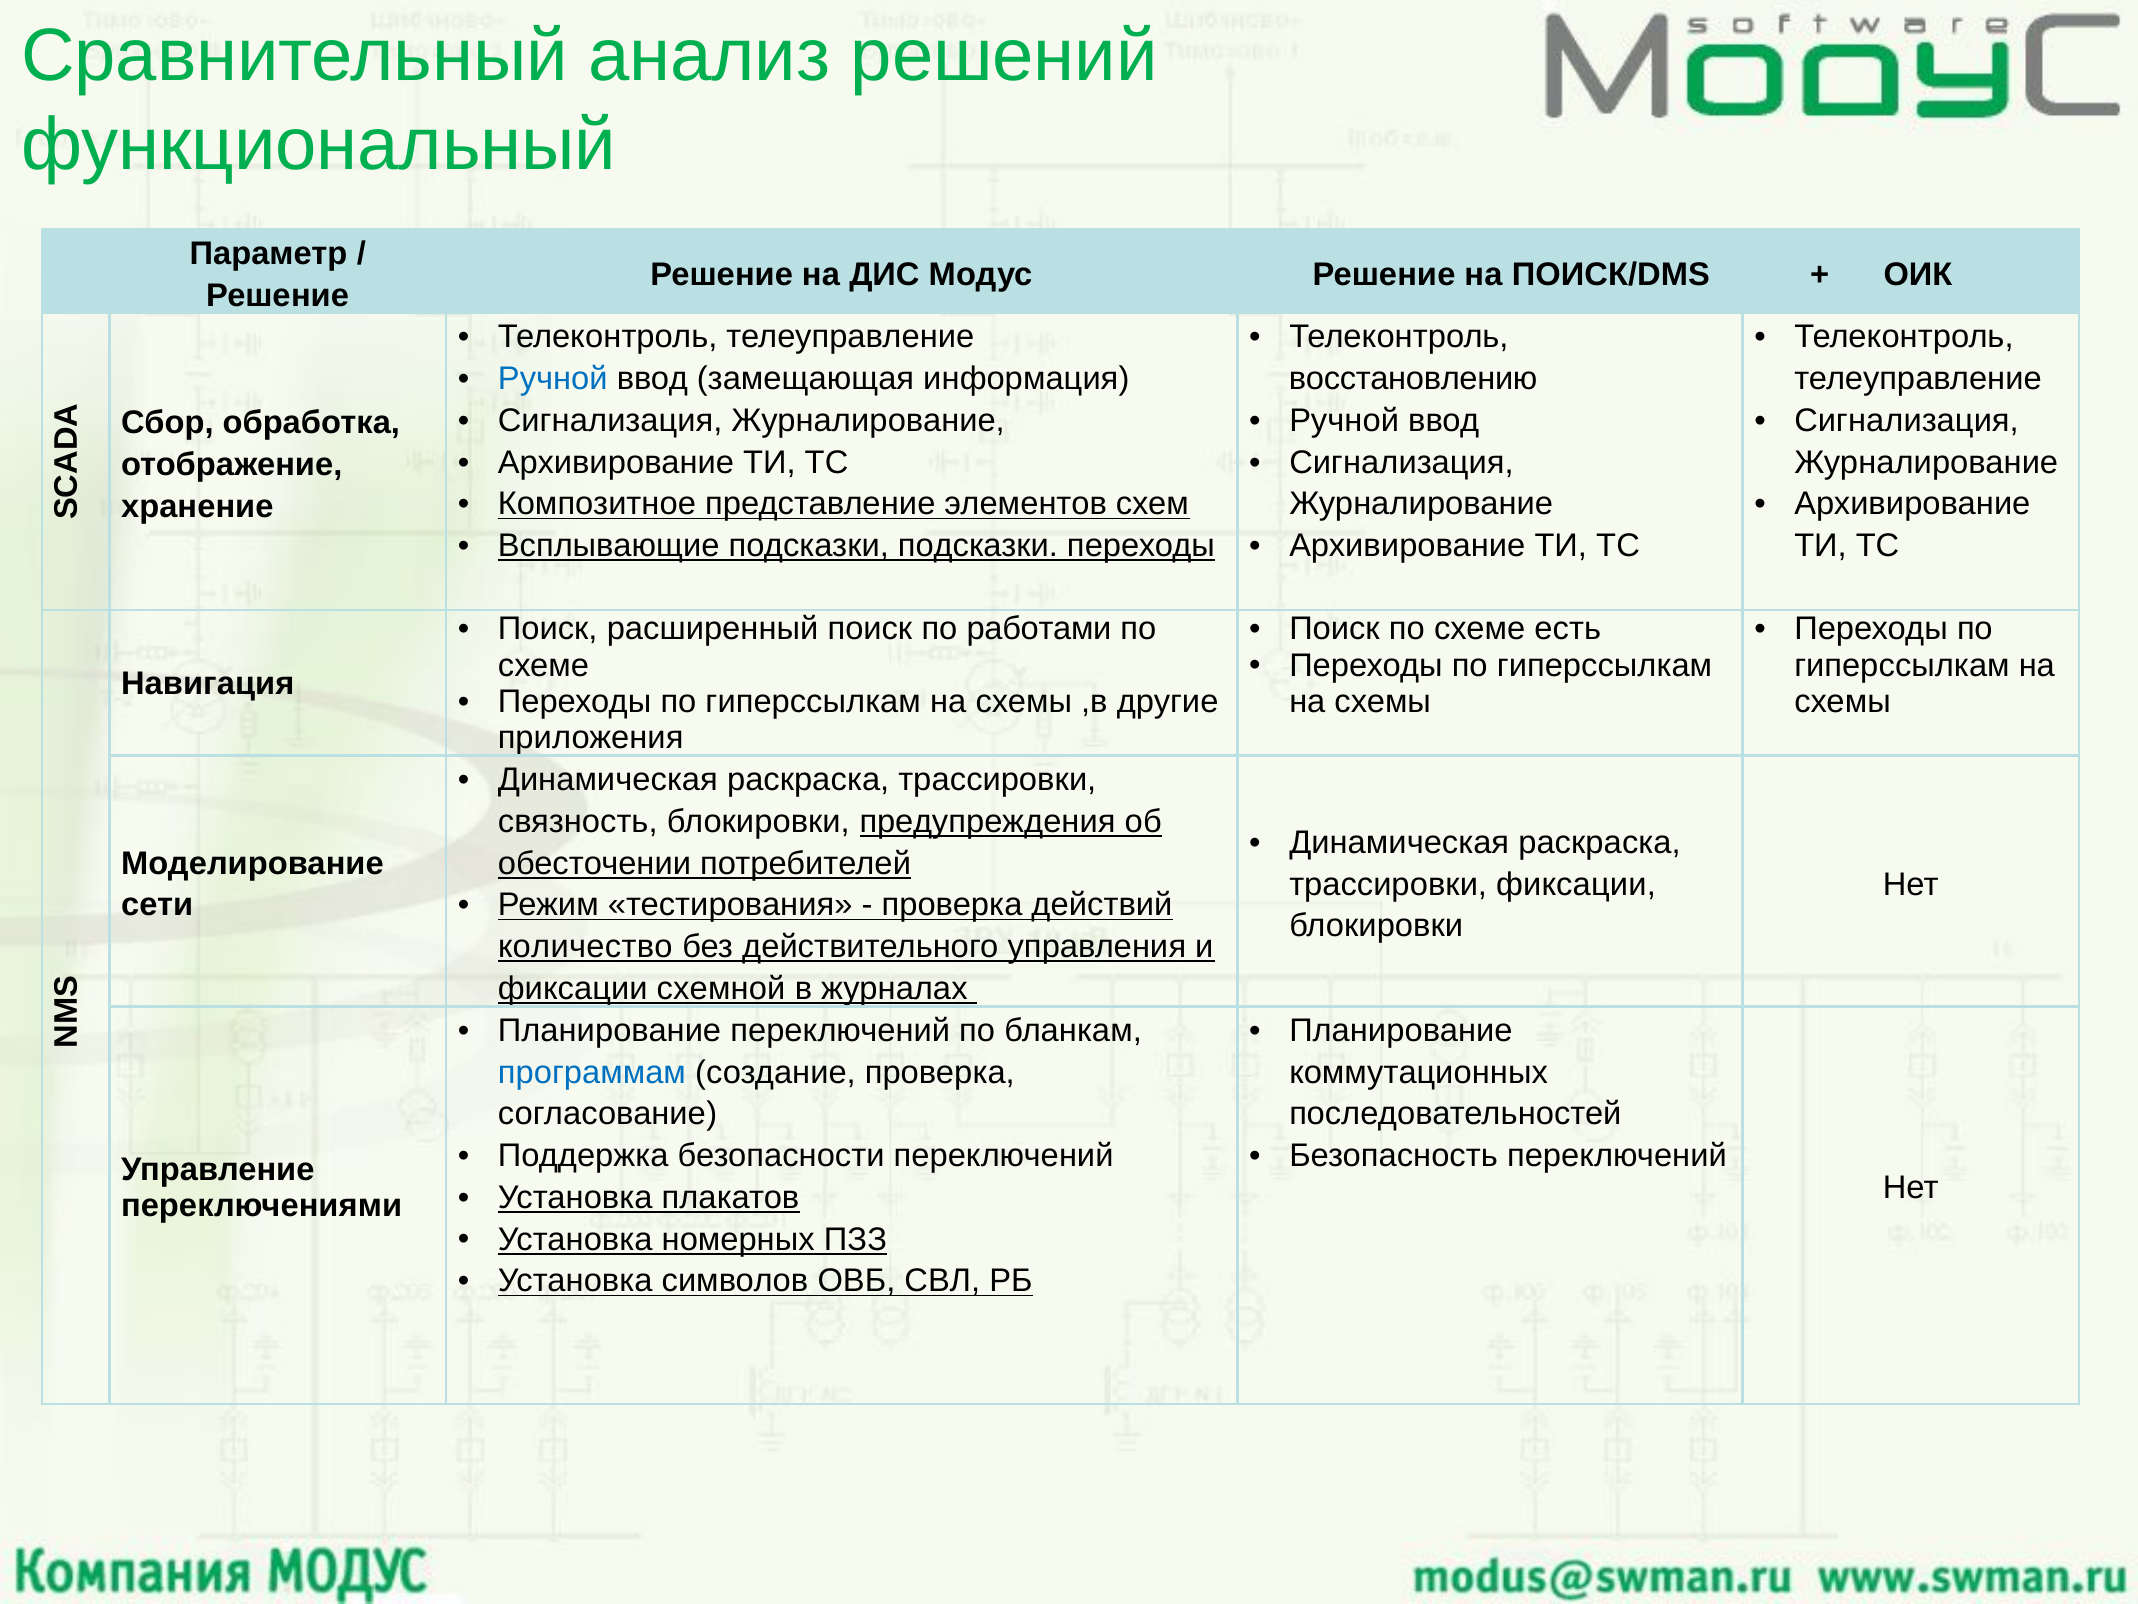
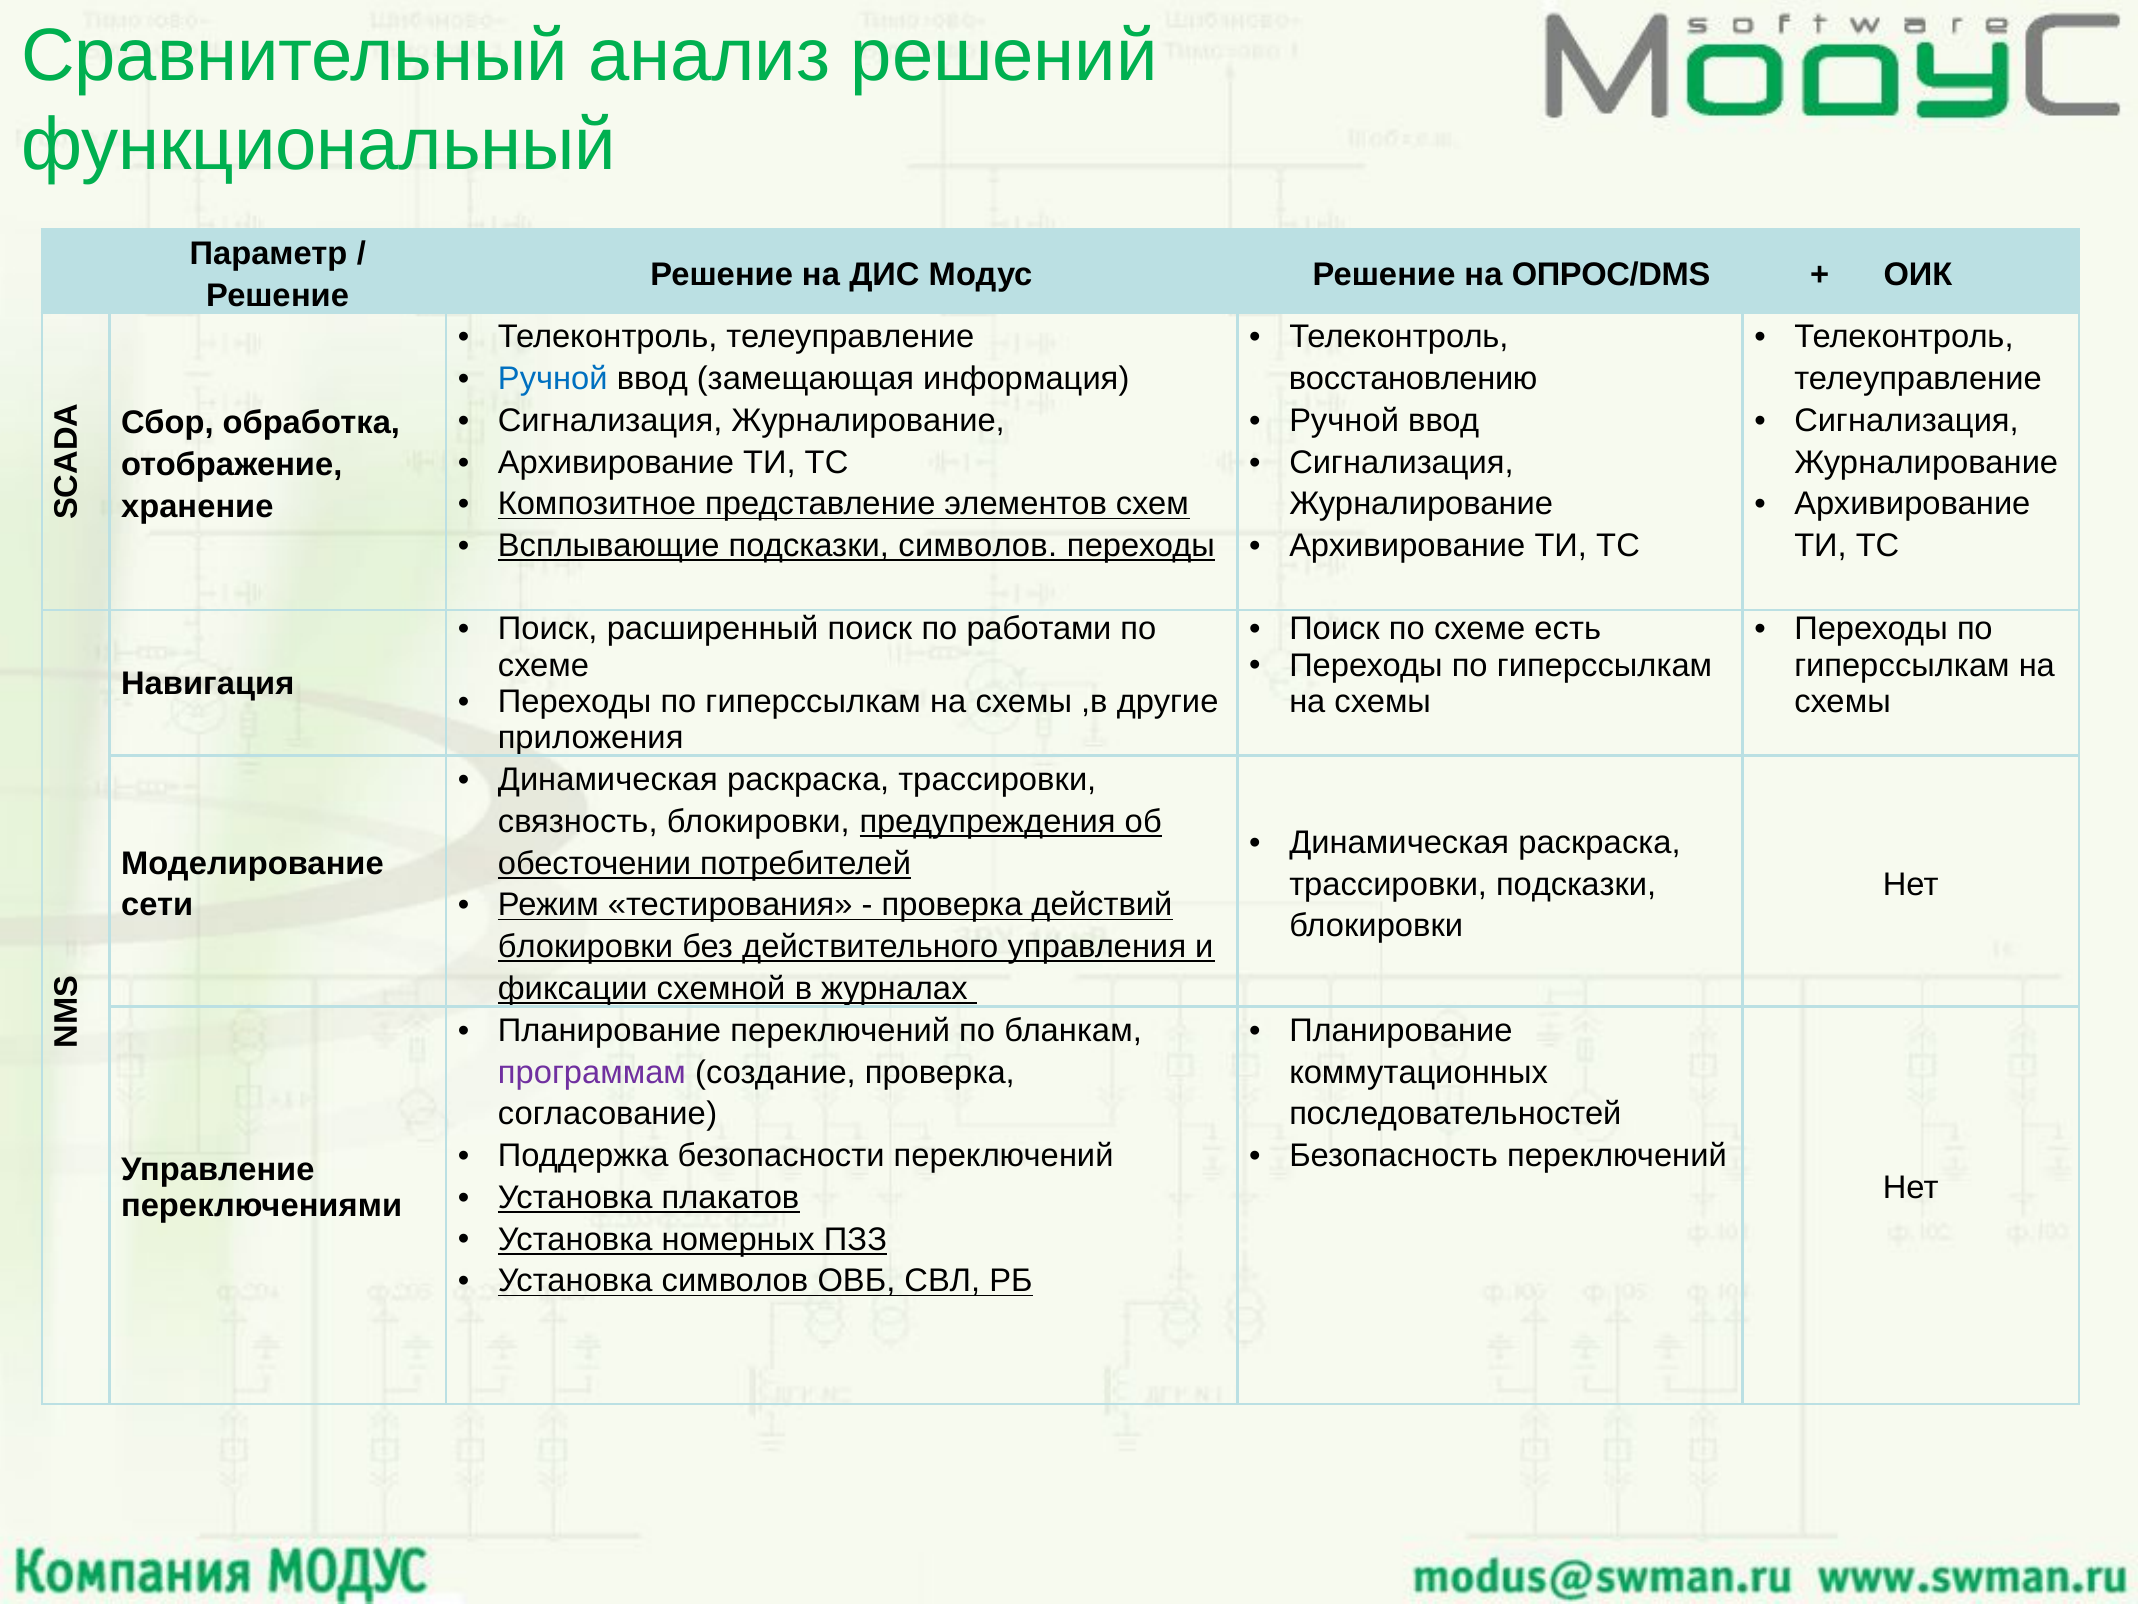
ПОИСК/DMS: ПОИСК/DMS -> ОПРОС/DMS
подсказки подсказки: подсказки -> символов
трассировки фиксации: фиксации -> подсказки
количество at (585, 947): количество -> блокировки
программам colour: blue -> purple
